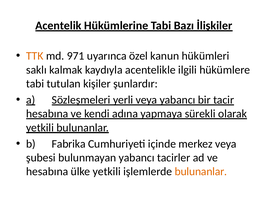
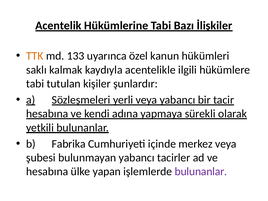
971: 971 -> 133
ülke yetkili: yetkili -> yapan
bulunanlar at (201, 172) colour: orange -> purple
